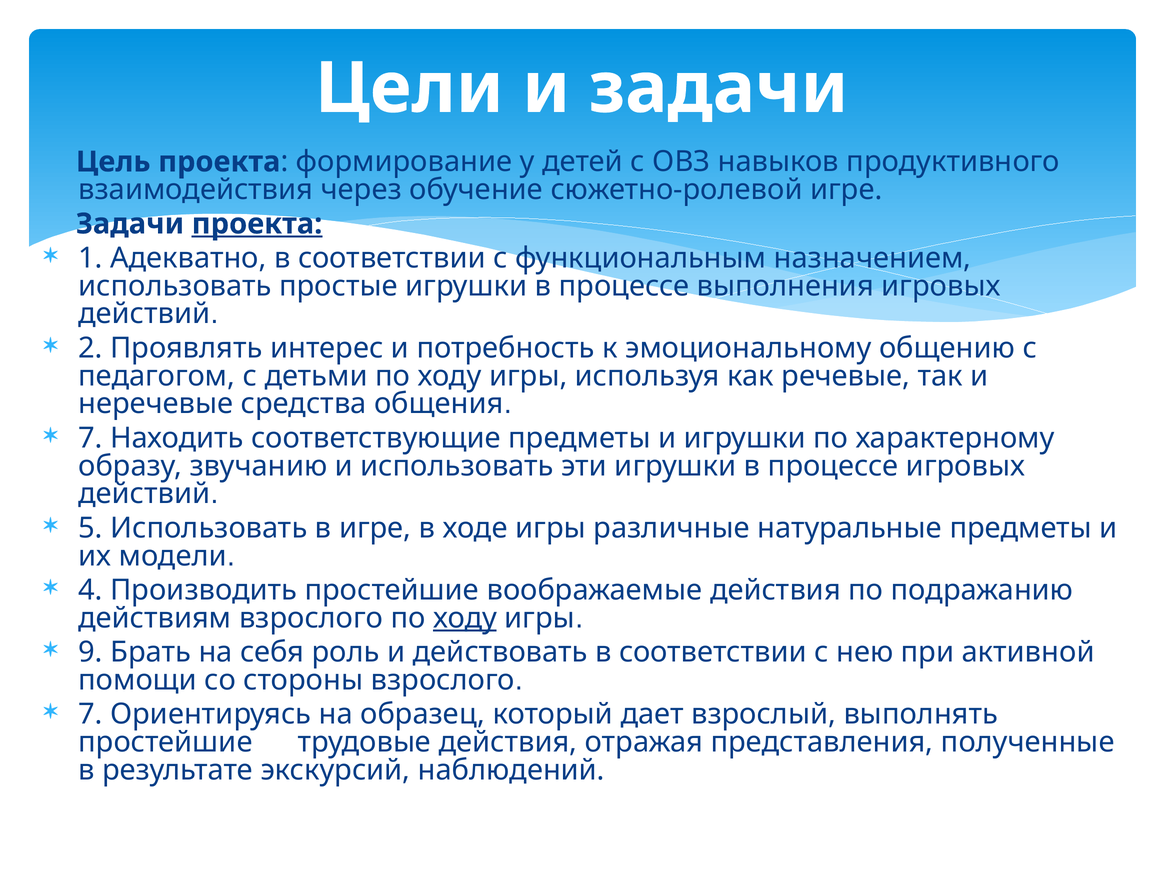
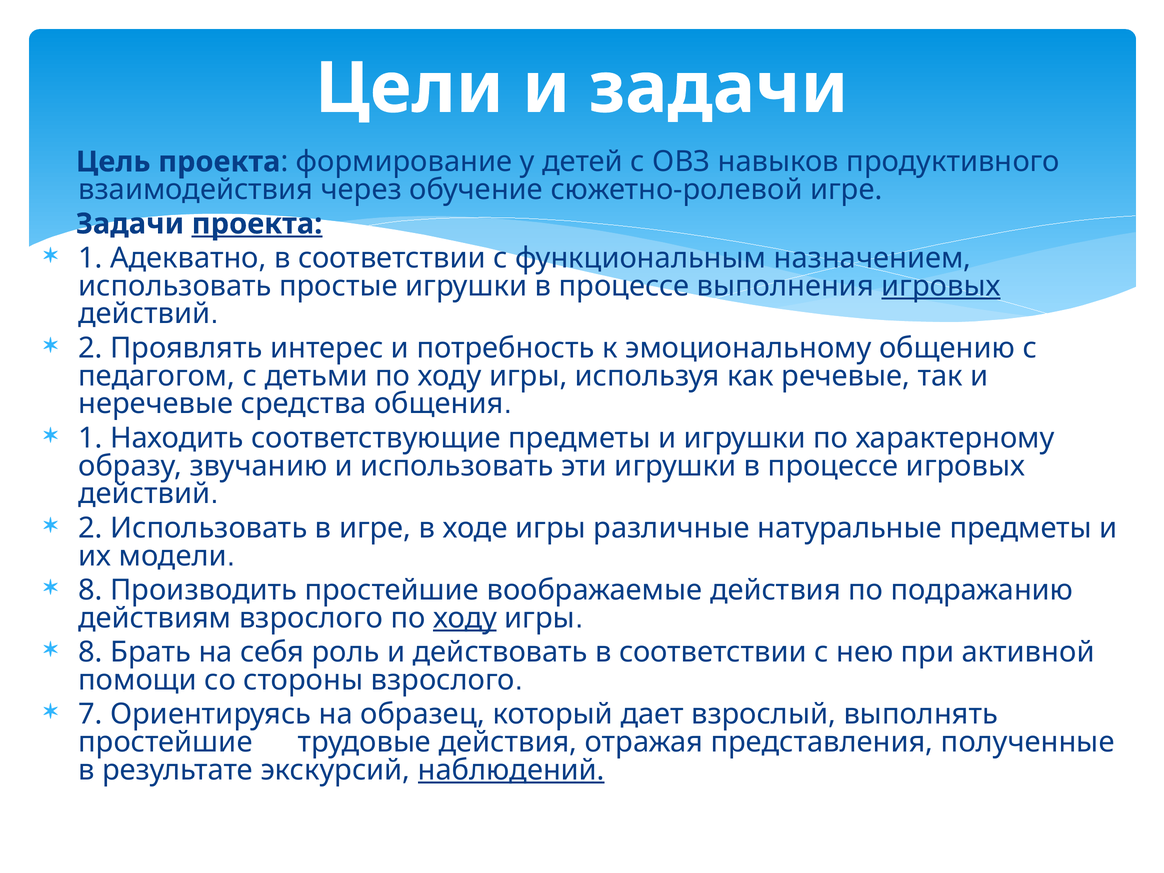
игровых at (941, 286) underline: none -> present
7 at (91, 438): 7 -> 1
5 at (91, 528): 5 -> 2
4 at (91, 590): 4 -> 8
9 at (91, 652): 9 -> 8
наблюдений underline: none -> present
